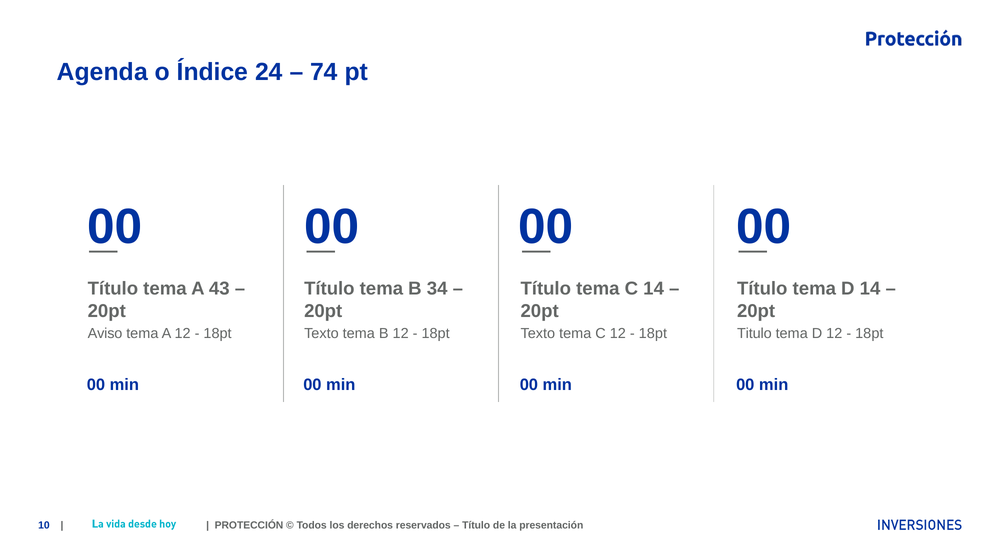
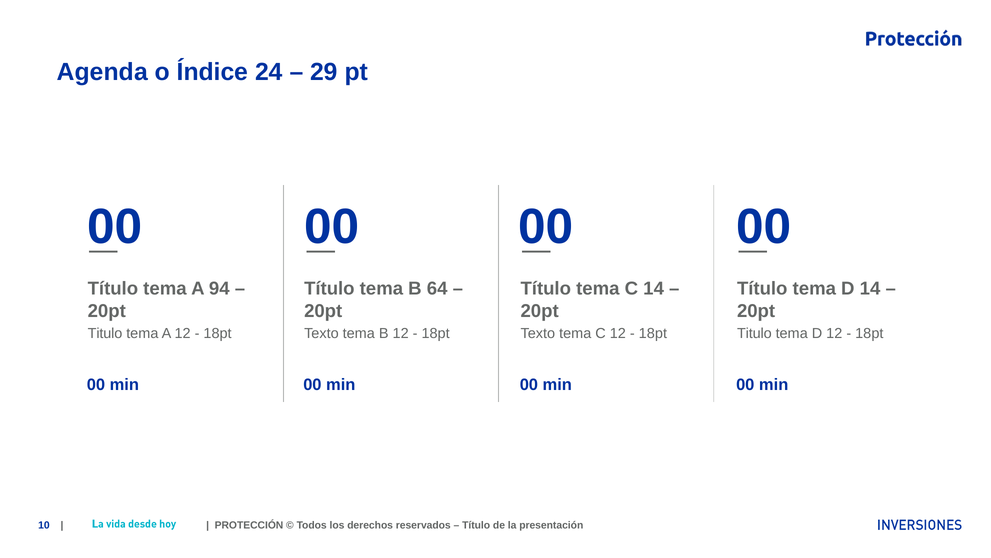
74: 74 -> 29
43: 43 -> 94
34: 34 -> 64
Aviso at (105, 333): Aviso -> Titulo
